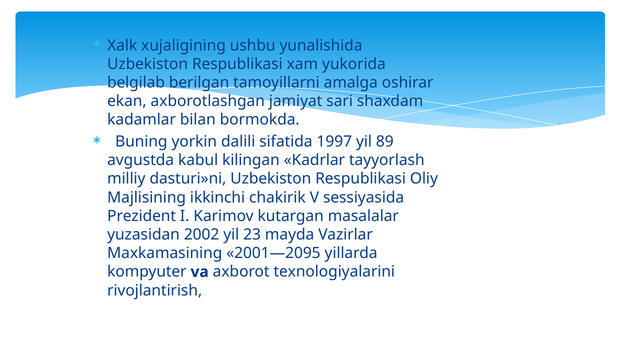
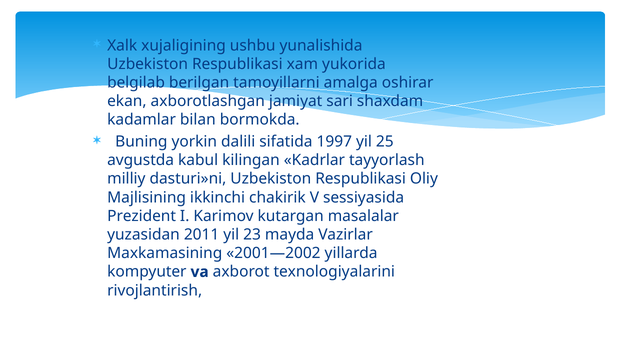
89: 89 -> 25
2002: 2002 -> 2011
2001—2095: 2001—2095 -> 2001—2002
